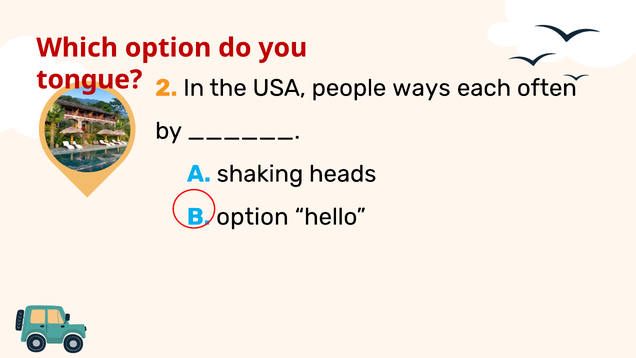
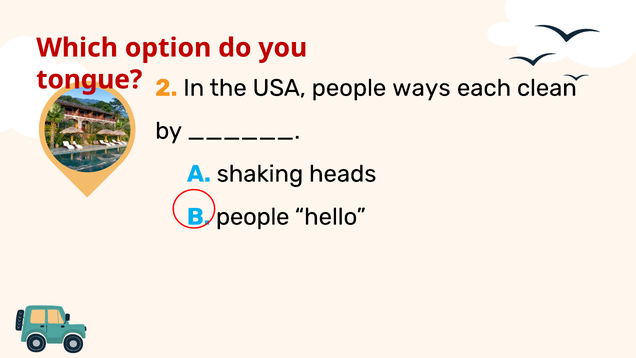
often: often -> clean
option at (252, 217): option -> people
